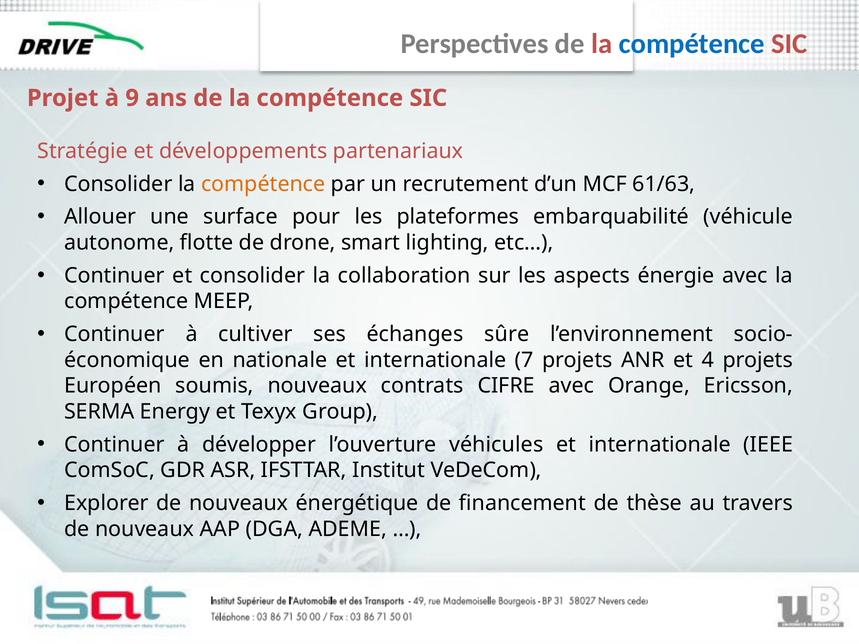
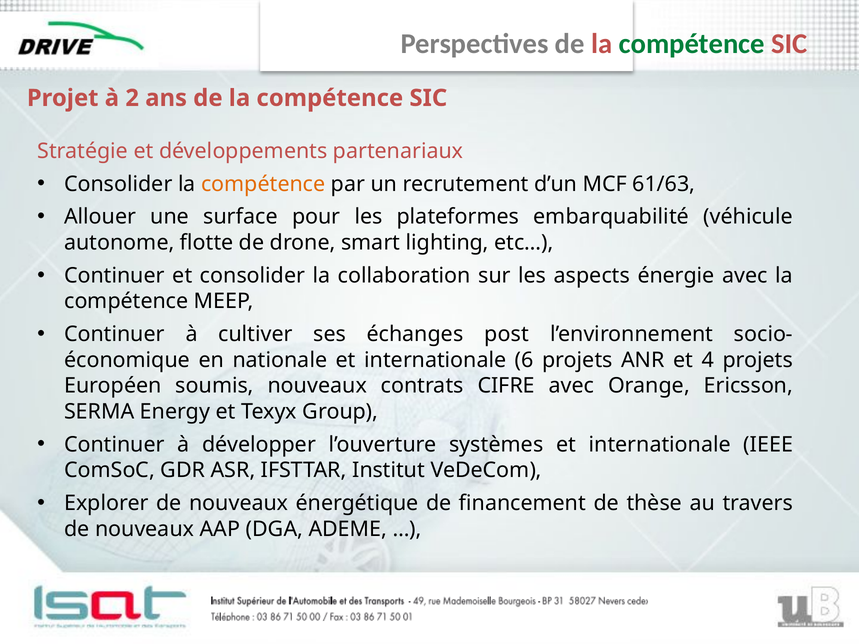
compétence at (692, 44) colour: blue -> green
9: 9 -> 2
sûre: sûre -> post
7: 7 -> 6
véhicules: véhicules -> systèmes
